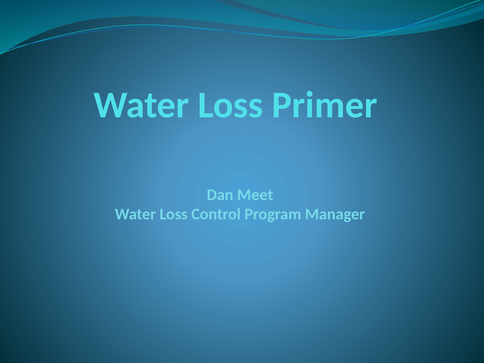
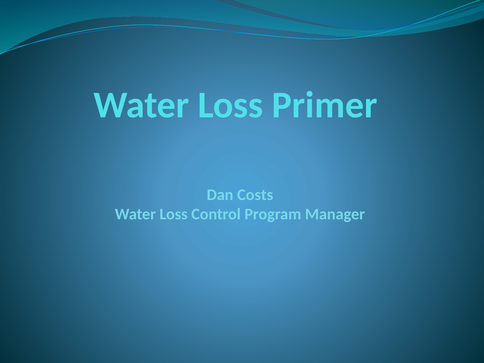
Meet: Meet -> Costs
